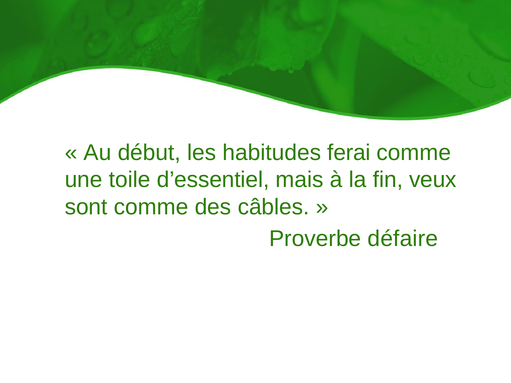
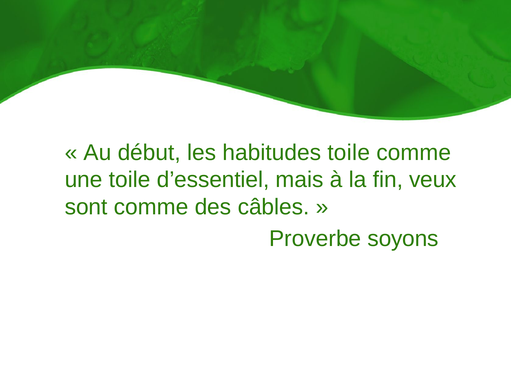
habitudes ferai: ferai -> toile
défaire: défaire -> soyons
